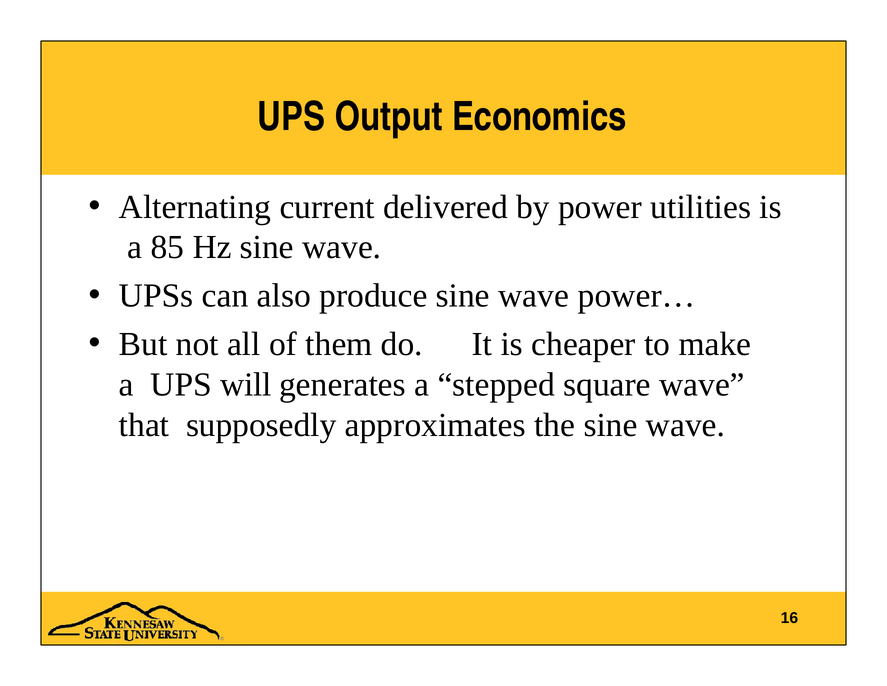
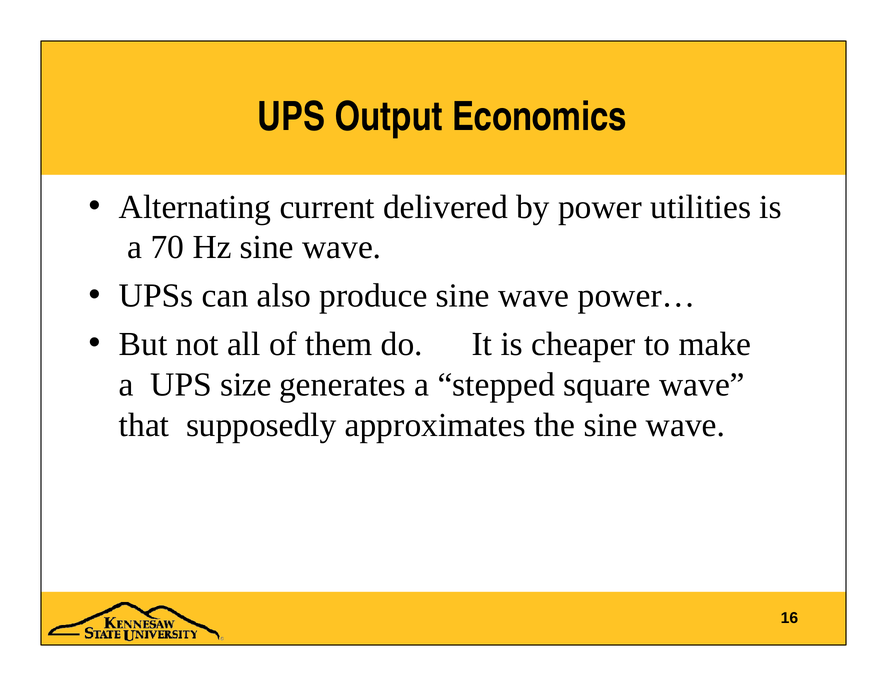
85: 85 -> 70
will: will -> size
